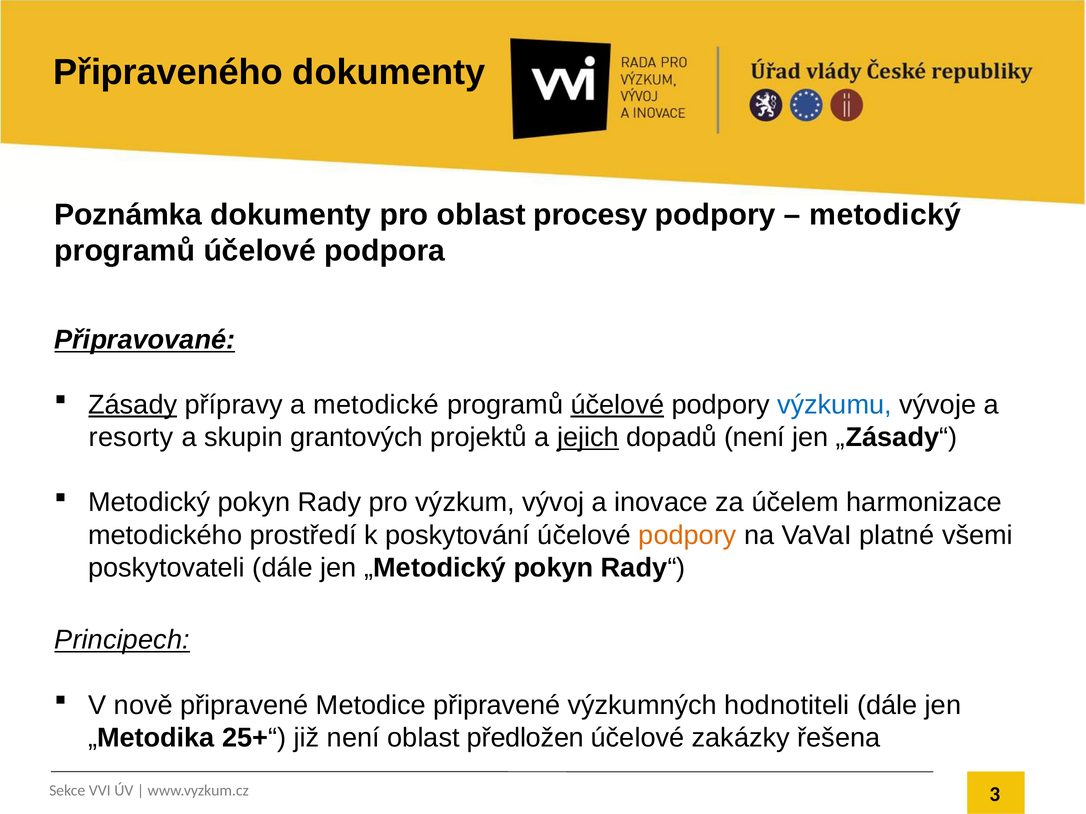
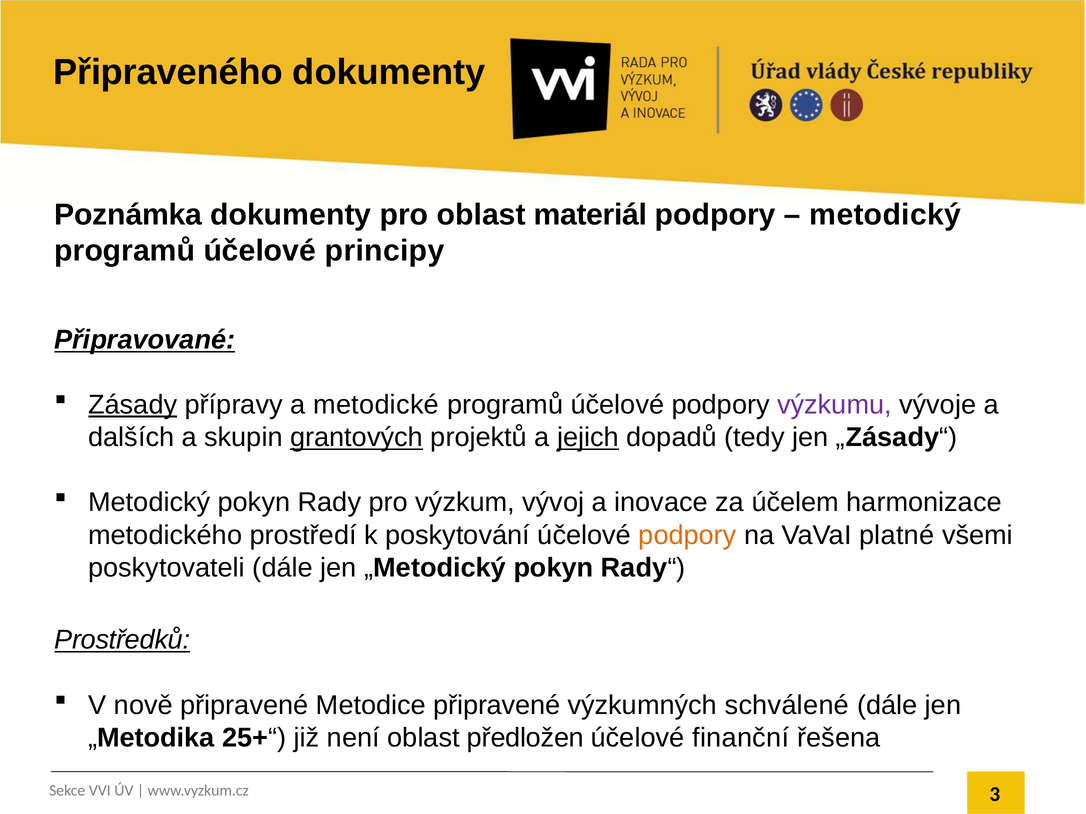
procesy: procesy -> materiál
podpora: podpora -> principy
účelové at (617, 405) underline: present -> none
výzkumu colour: blue -> purple
resorty: resorty -> dalších
grantových underline: none -> present
dopadů není: není -> tedy
Principech: Principech -> Prostředků
hodnotiteli: hodnotiteli -> schválené
zakázky: zakázky -> finanční
